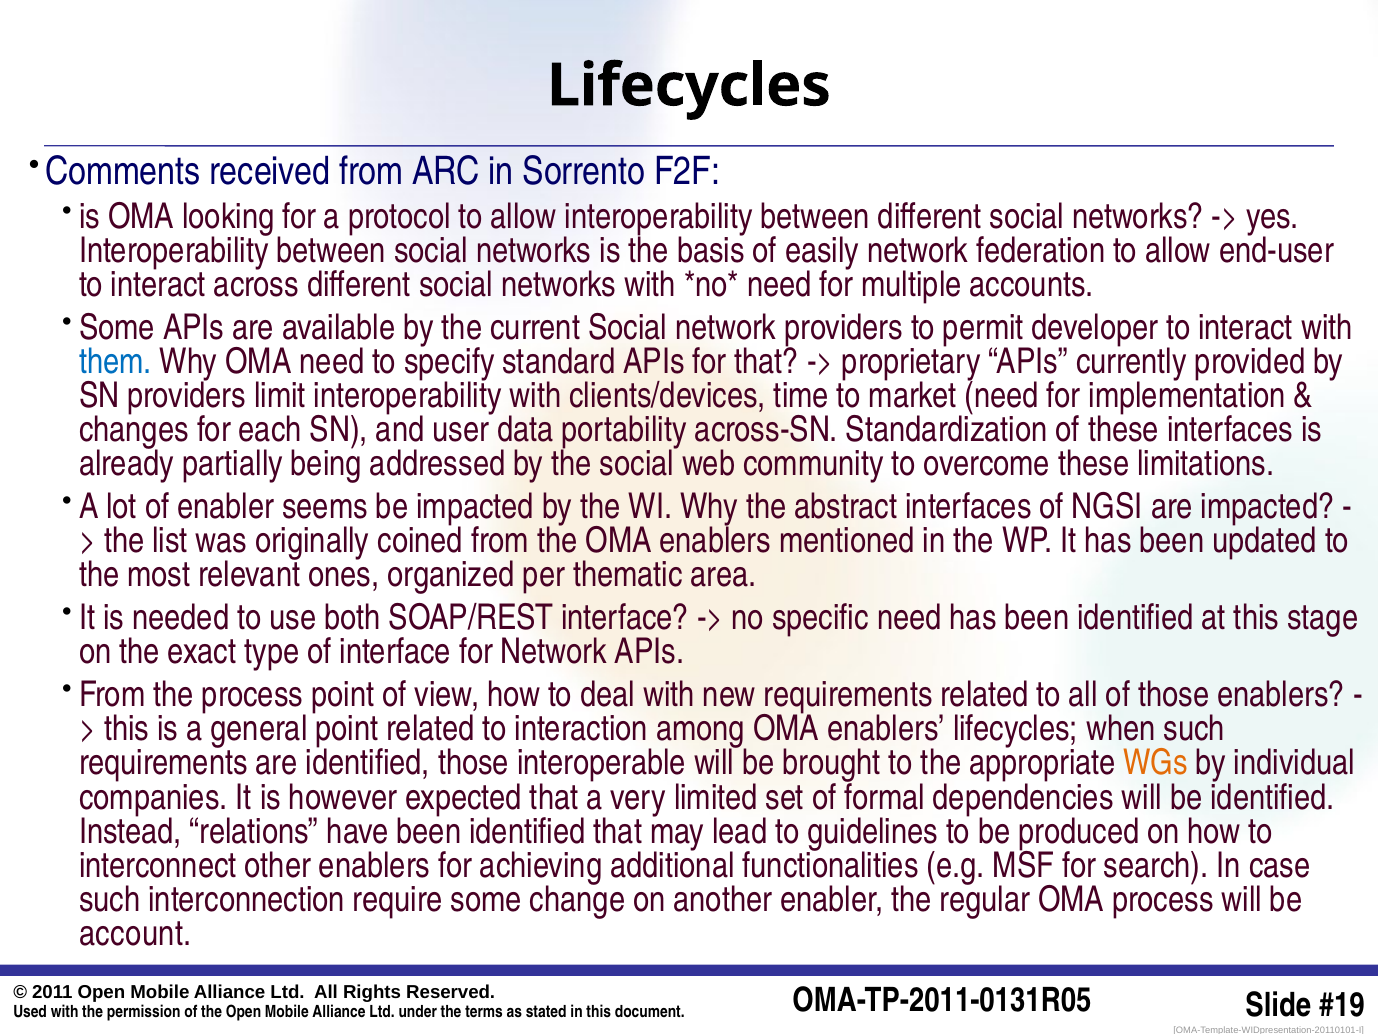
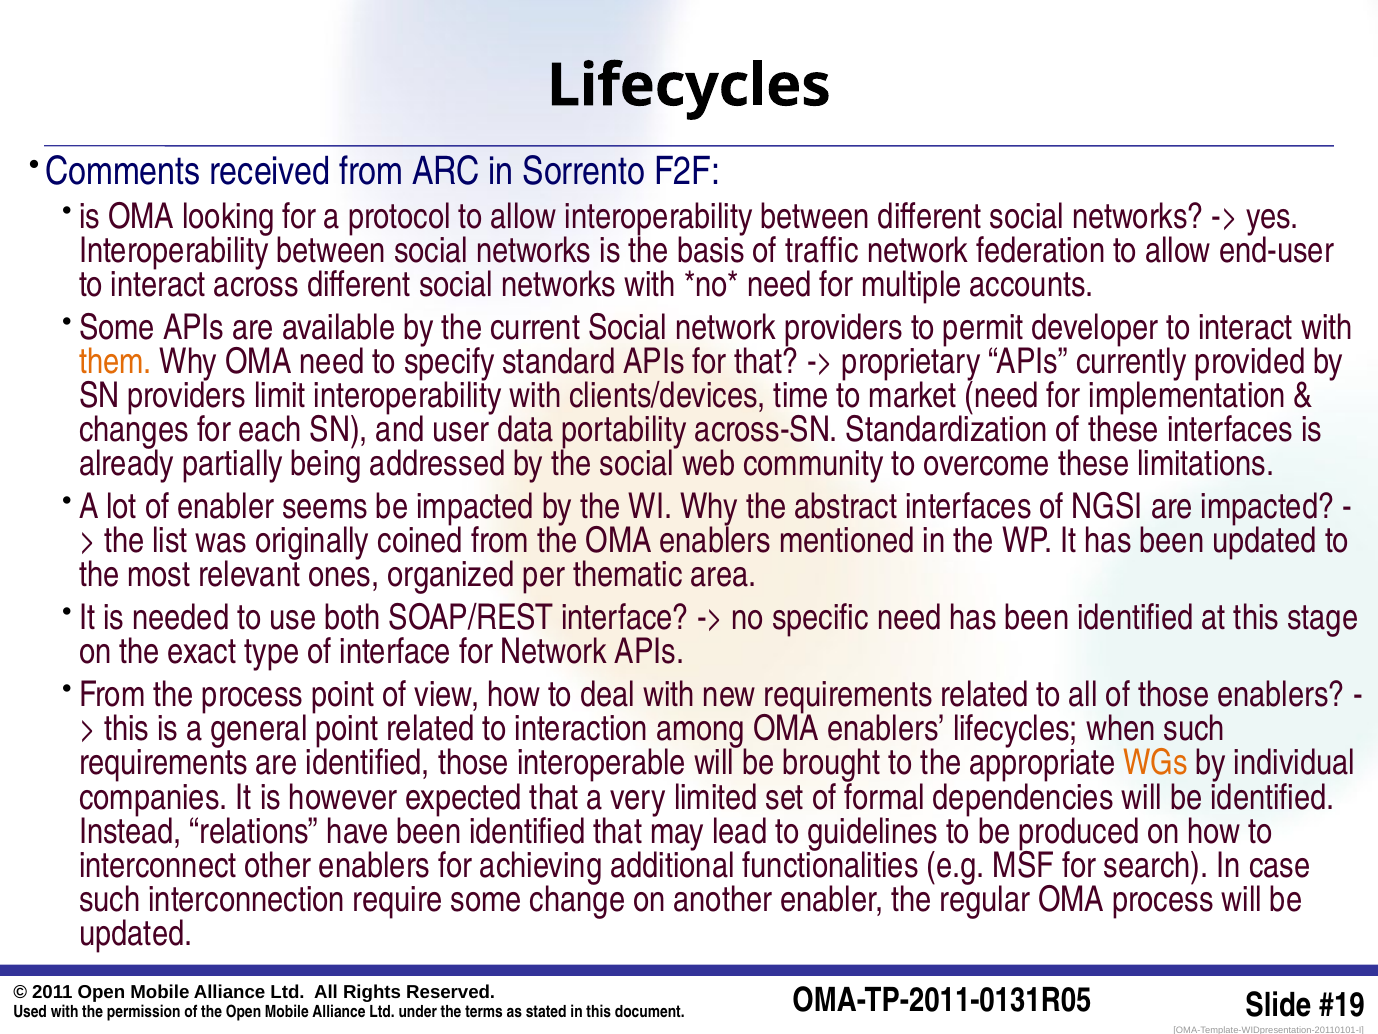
easily: easily -> traffic
them colour: blue -> orange
account at (136, 933): account -> updated
